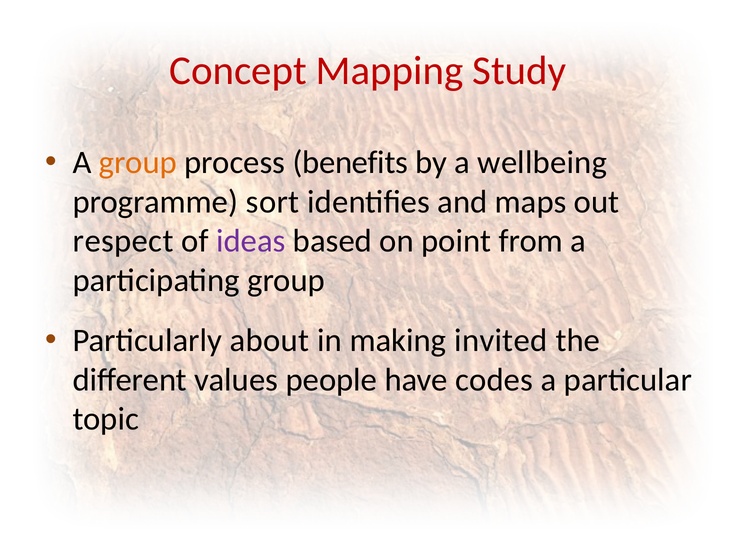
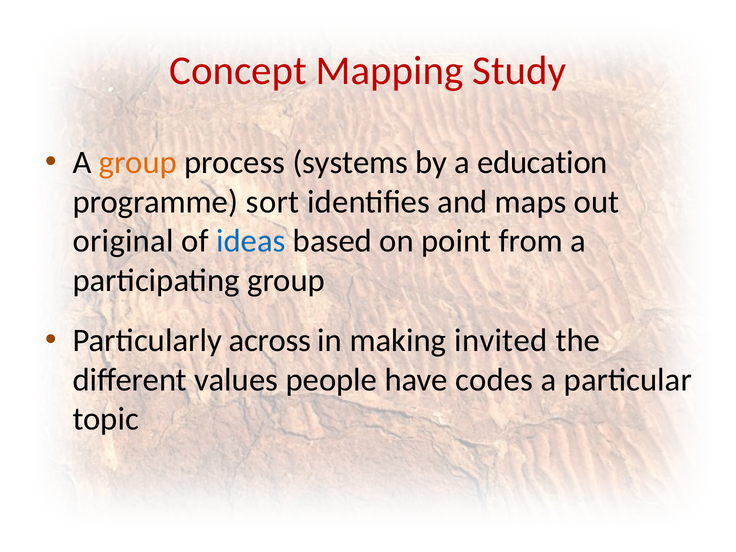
benefits: benefits -> systems
wellbeing: wellbeing -> education
respect: respect -> original
ideas colour: purple -> blue
about: about -> across
